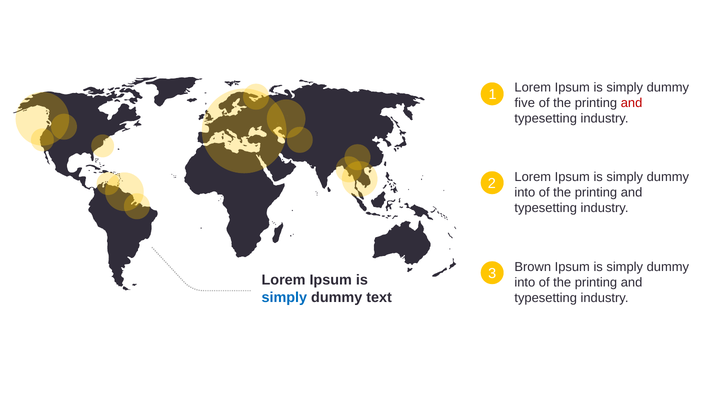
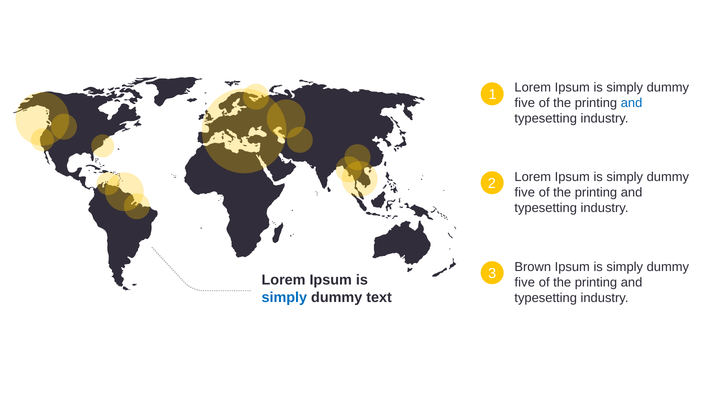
and at (632, 103) colour: red -> blue
into at (525, 193): into -> five
into at (525, 282): into -> five
